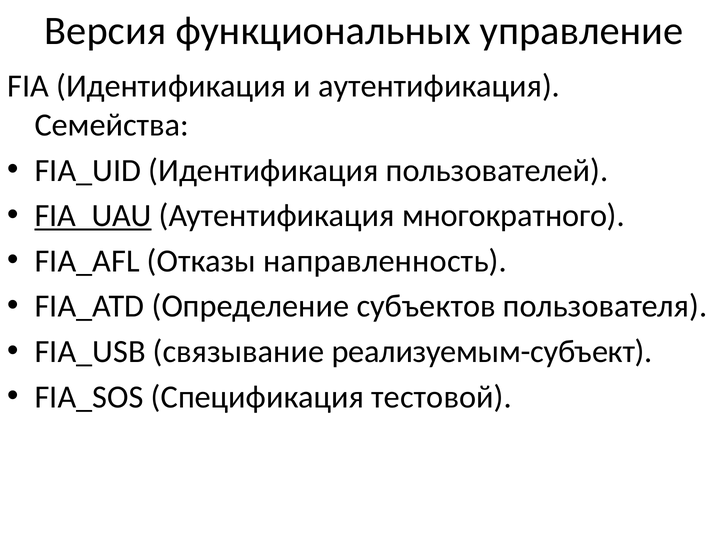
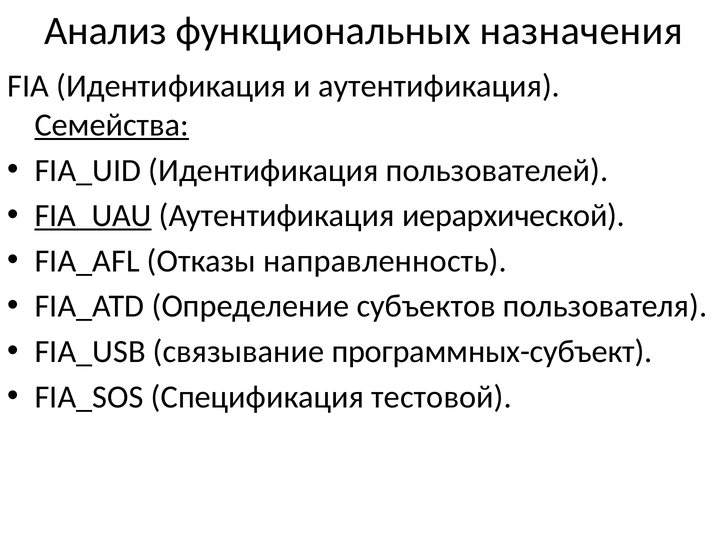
Версия: Версия -> Анализ
управление: управление -> назначения
Семейства underline: none -> present
многократного: многократного -> иерархической
реализуемым-субъект: реализуемым-субъект -> программных-субъект
